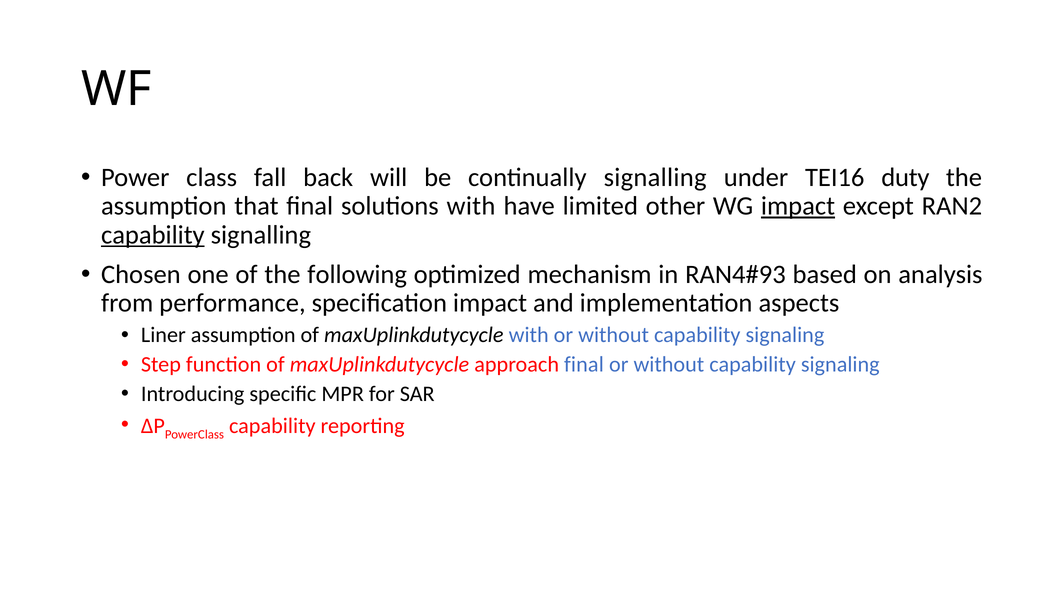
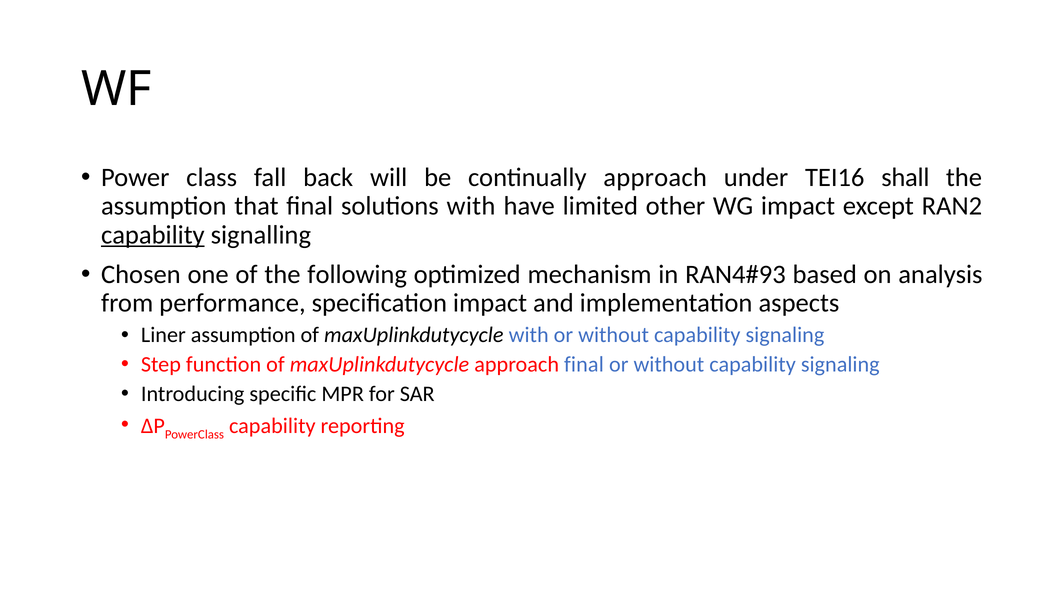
continually signalling: signalling -> approach
duty: duty -> shall
impact at (798, 206) underline: present -> none
